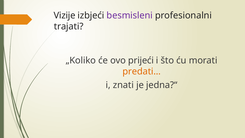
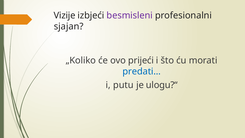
trajati: trajati -> sjajan
predati… colour: orange -> blue
znati: znati -> putu
jedna?“: jedna?“ -> ulogu?“
